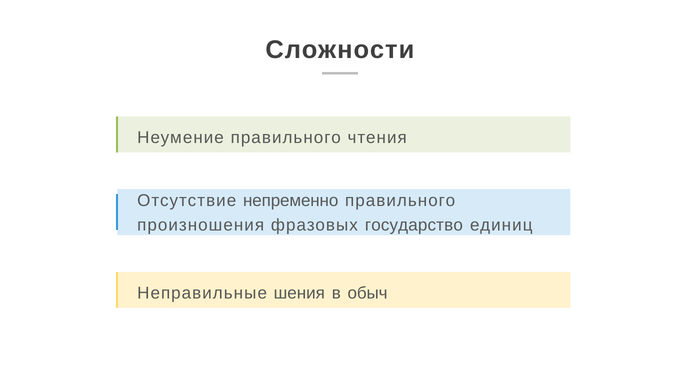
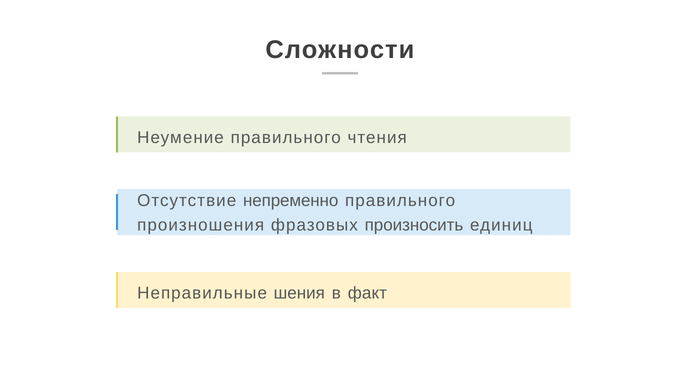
государство: государство -> произносить
обыч: обыч -> факт
